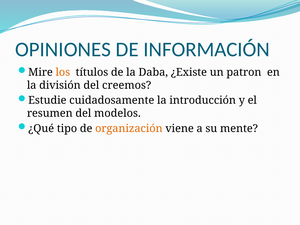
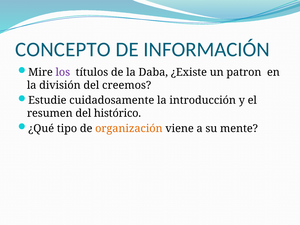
OPINIONES: OPINIONES -> CONCEPTO
los colour: orange -> purple
modelos: modelos -> histórico
